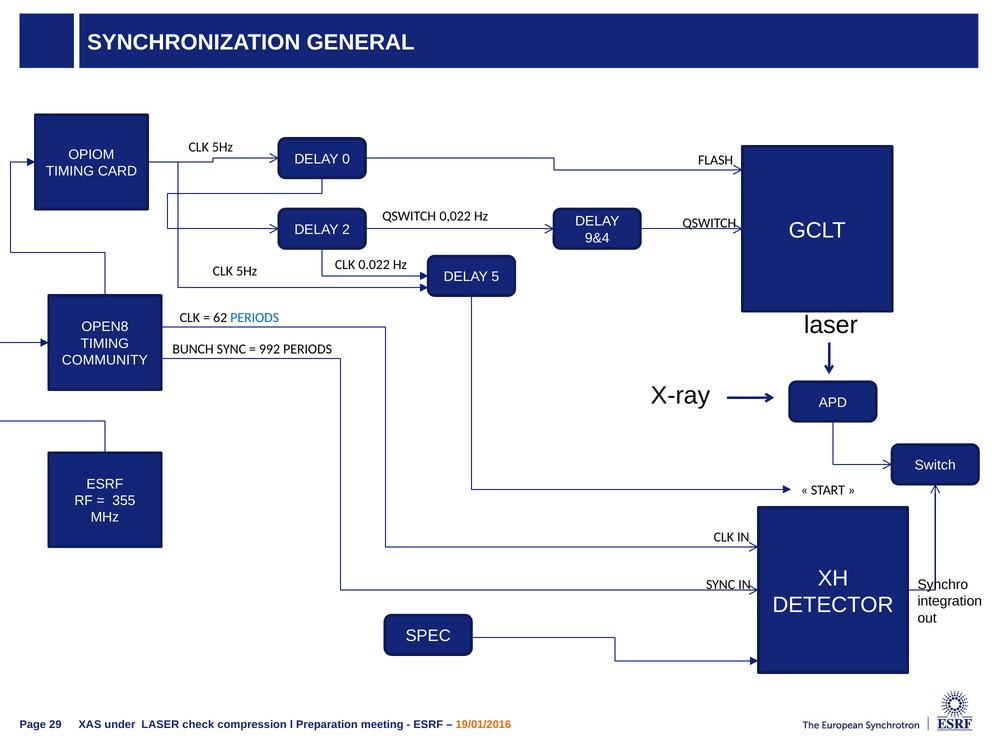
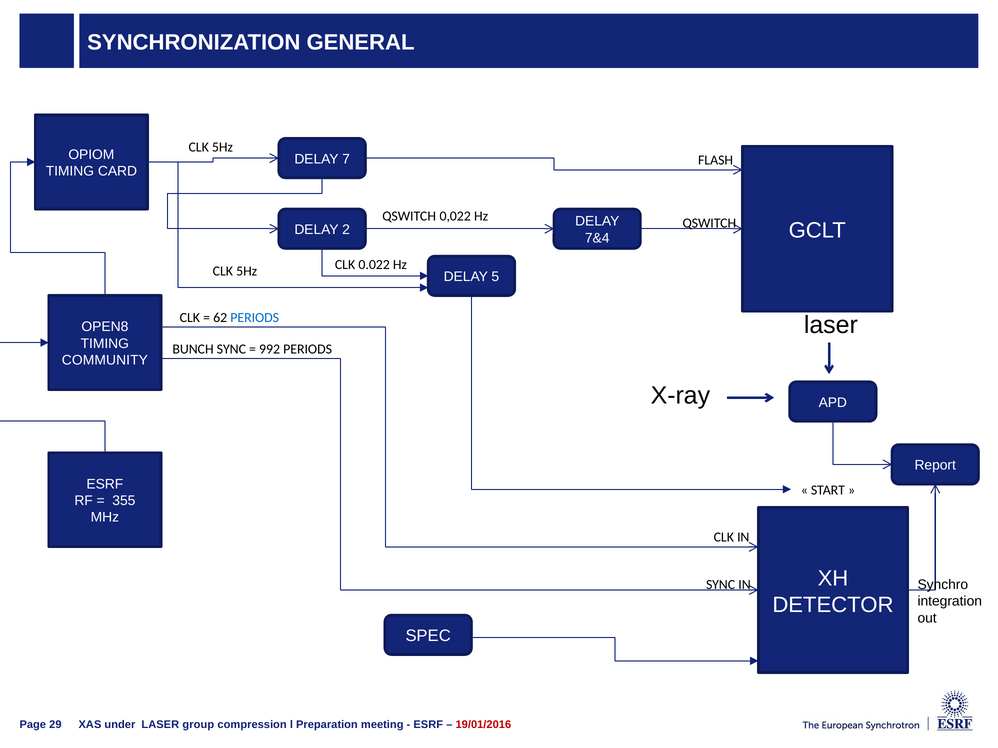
0: 0 -> 7
9&4: 9&4 -> 7&4
Switch: Switch -> Report
check: check -> group
19/01/2016 colour: orange -> red
